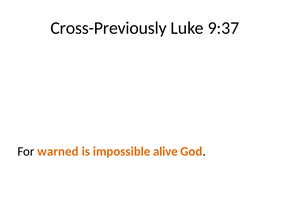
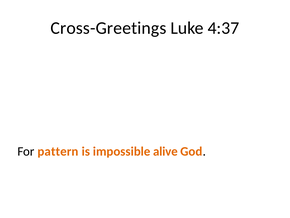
Cross-Previously: Cross-Previously -> Cross-Greetings
9:37: 9:37 -> 4:37
warned: warned -> pattern
